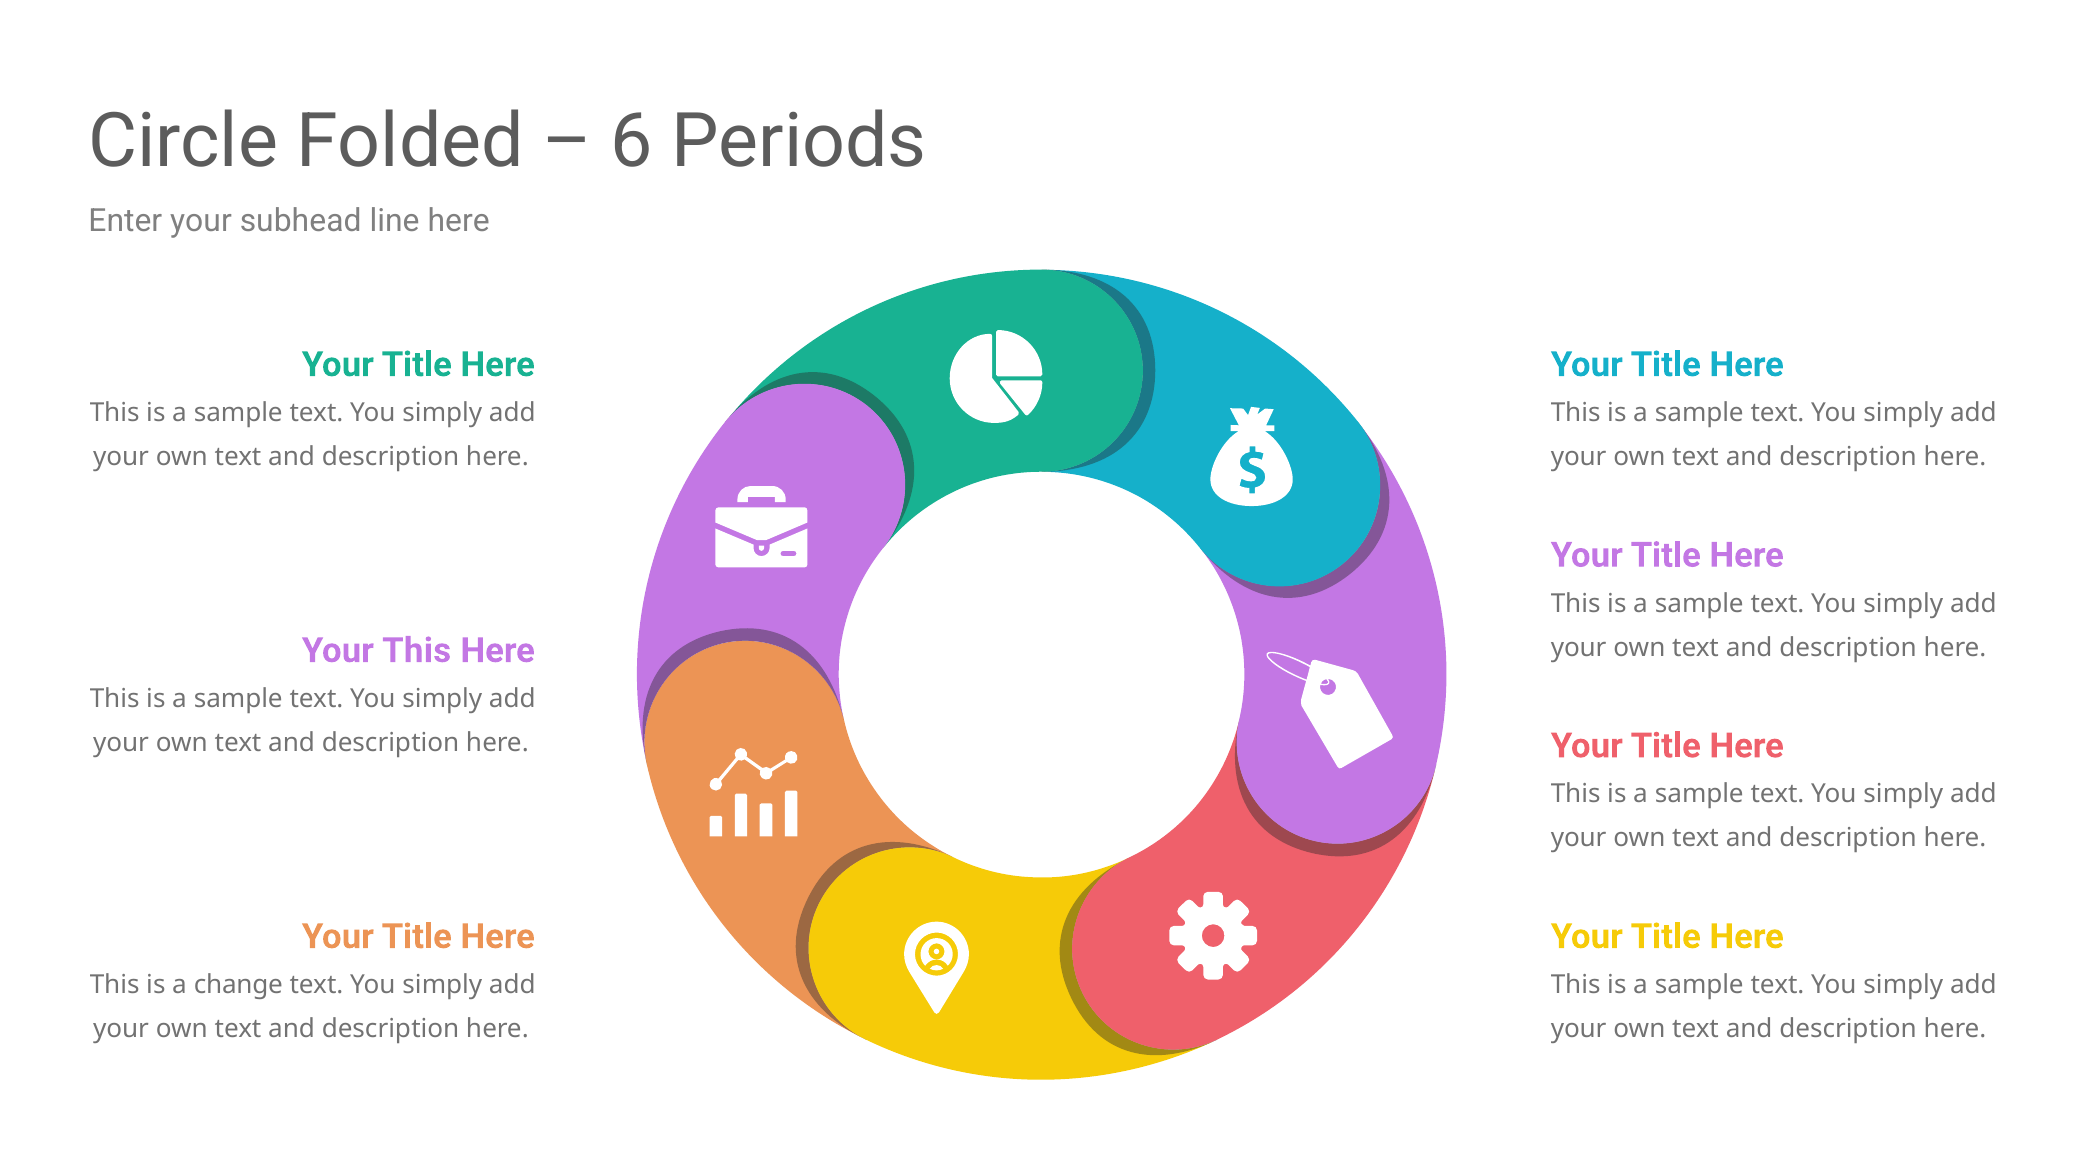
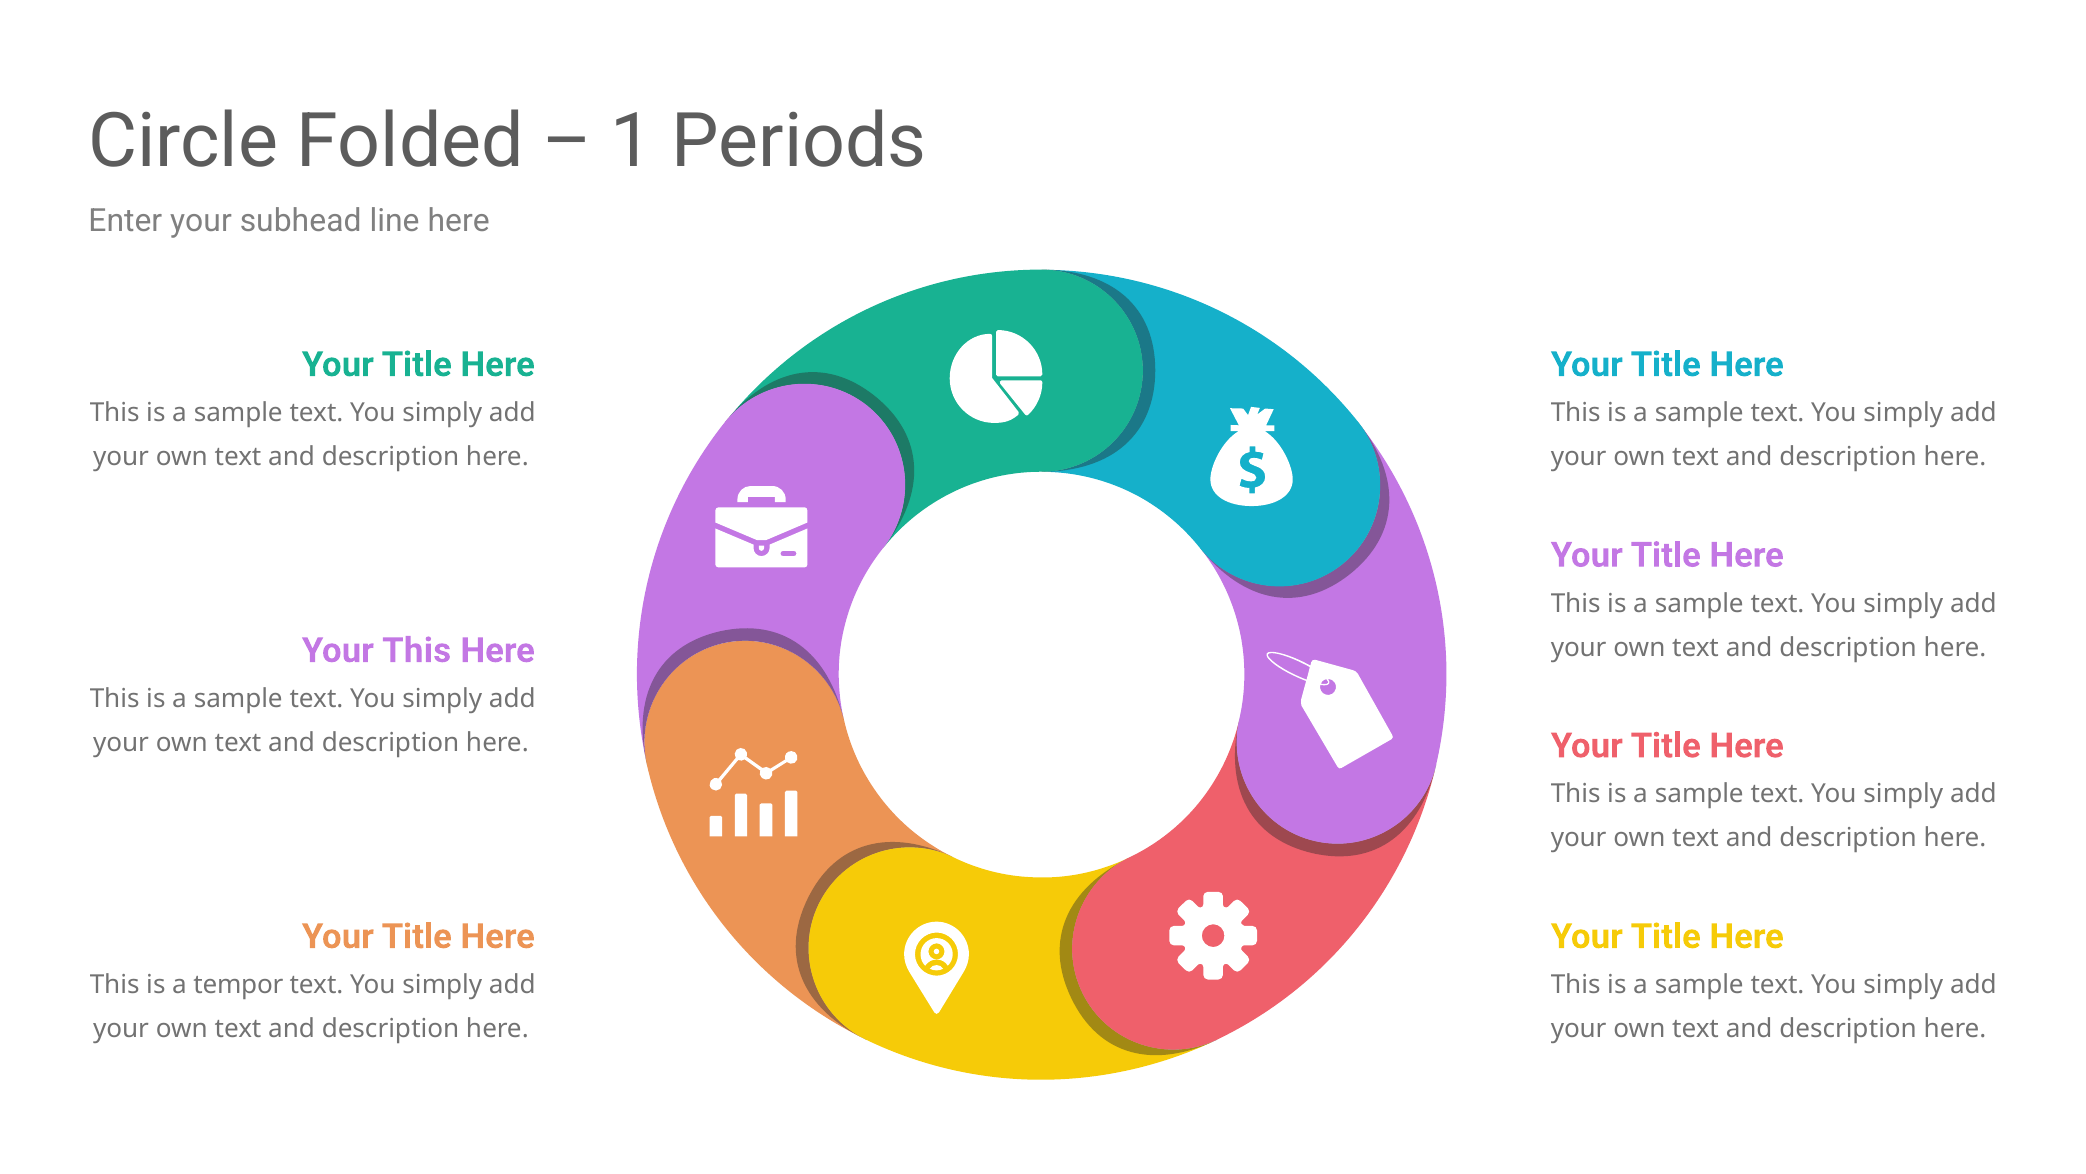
6: 6 -> 1
change: change -> tempor
